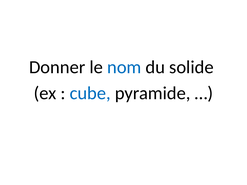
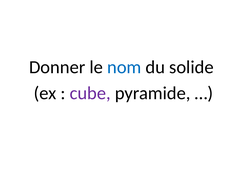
cube colour: blue -> purple
